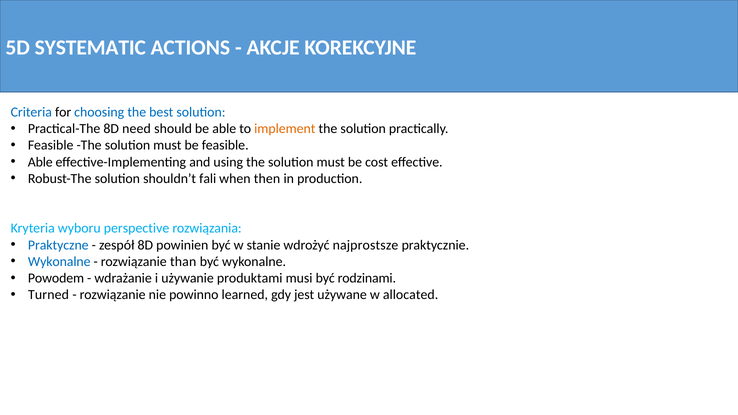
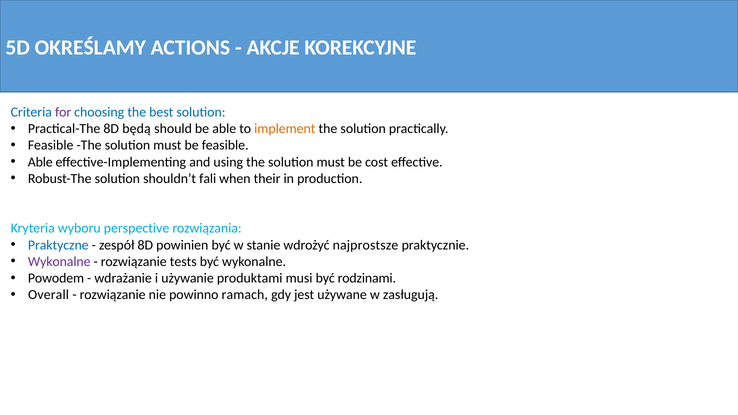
SYSTEMATIC: SYSTEMATIC -> OKREŚLAMY
for colour: black -> purple
need: need -> będą
then: then -> their
Wykonalne at (59, 262) colour: blue -> purple
than: than -> tests
Turned: Turned -> Overall
learned: learned -> ramach
allocated: allocated -> zasługują
